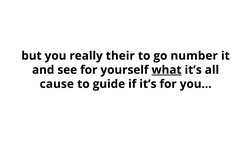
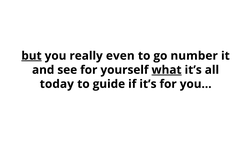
but underline: none -> present
their: their -> even
cause: cause -> today
